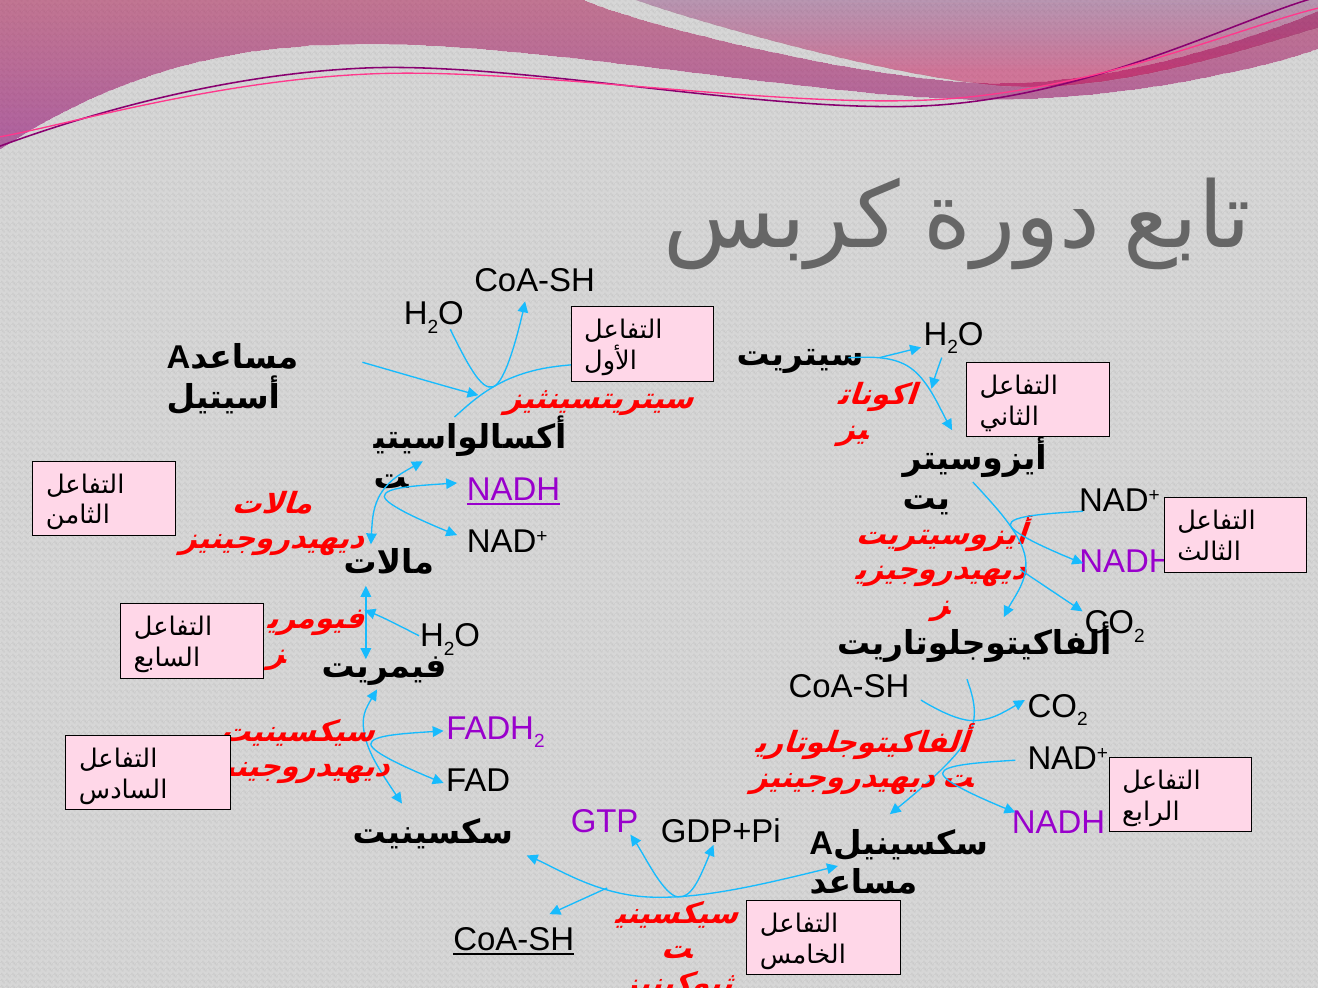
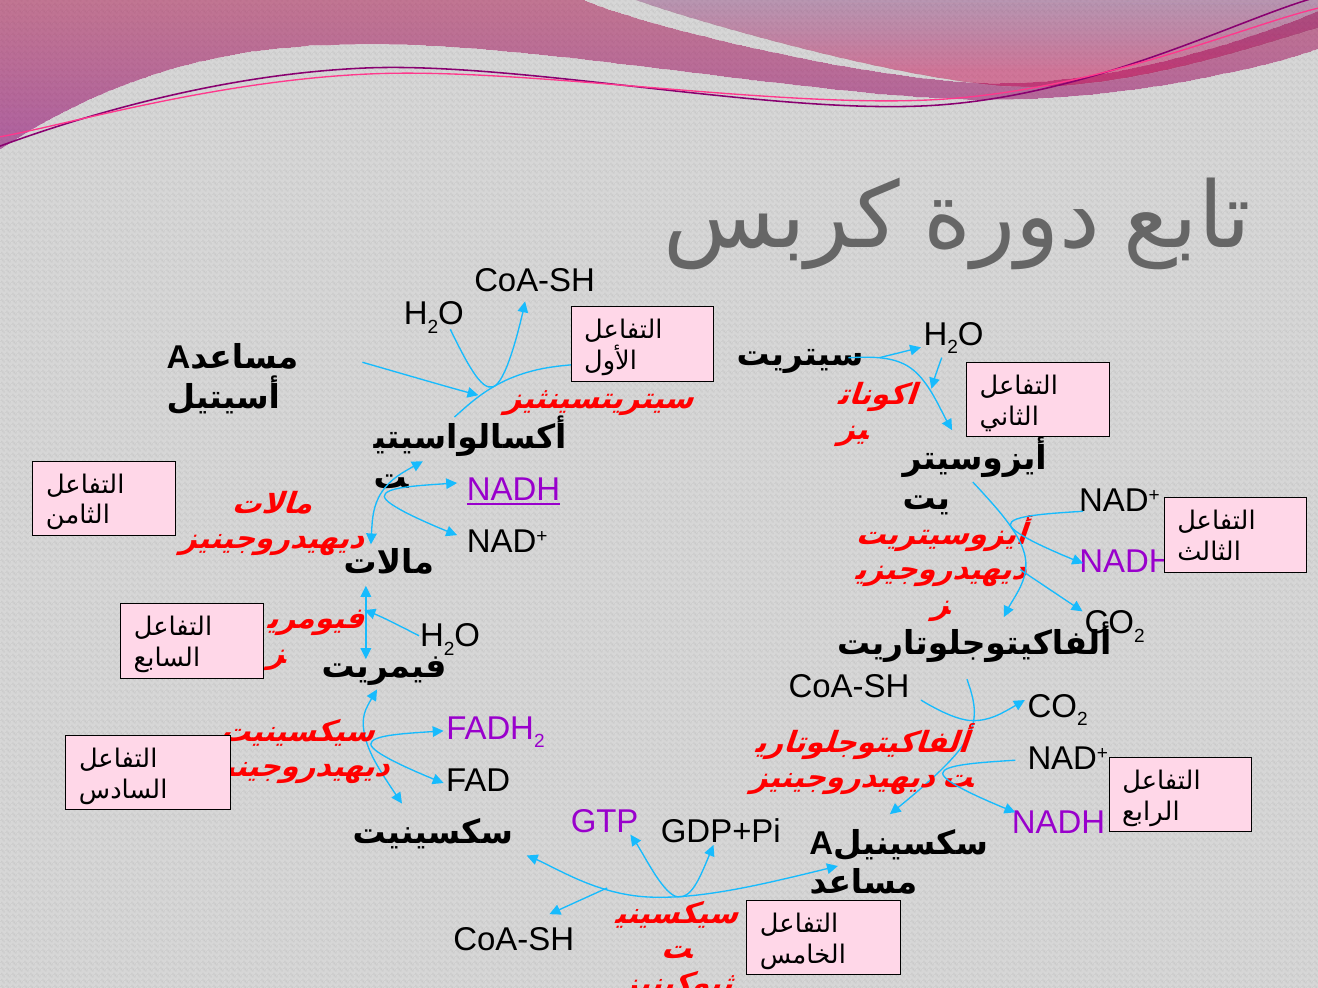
CoA-SH at (514, 940) underline: present -> none
